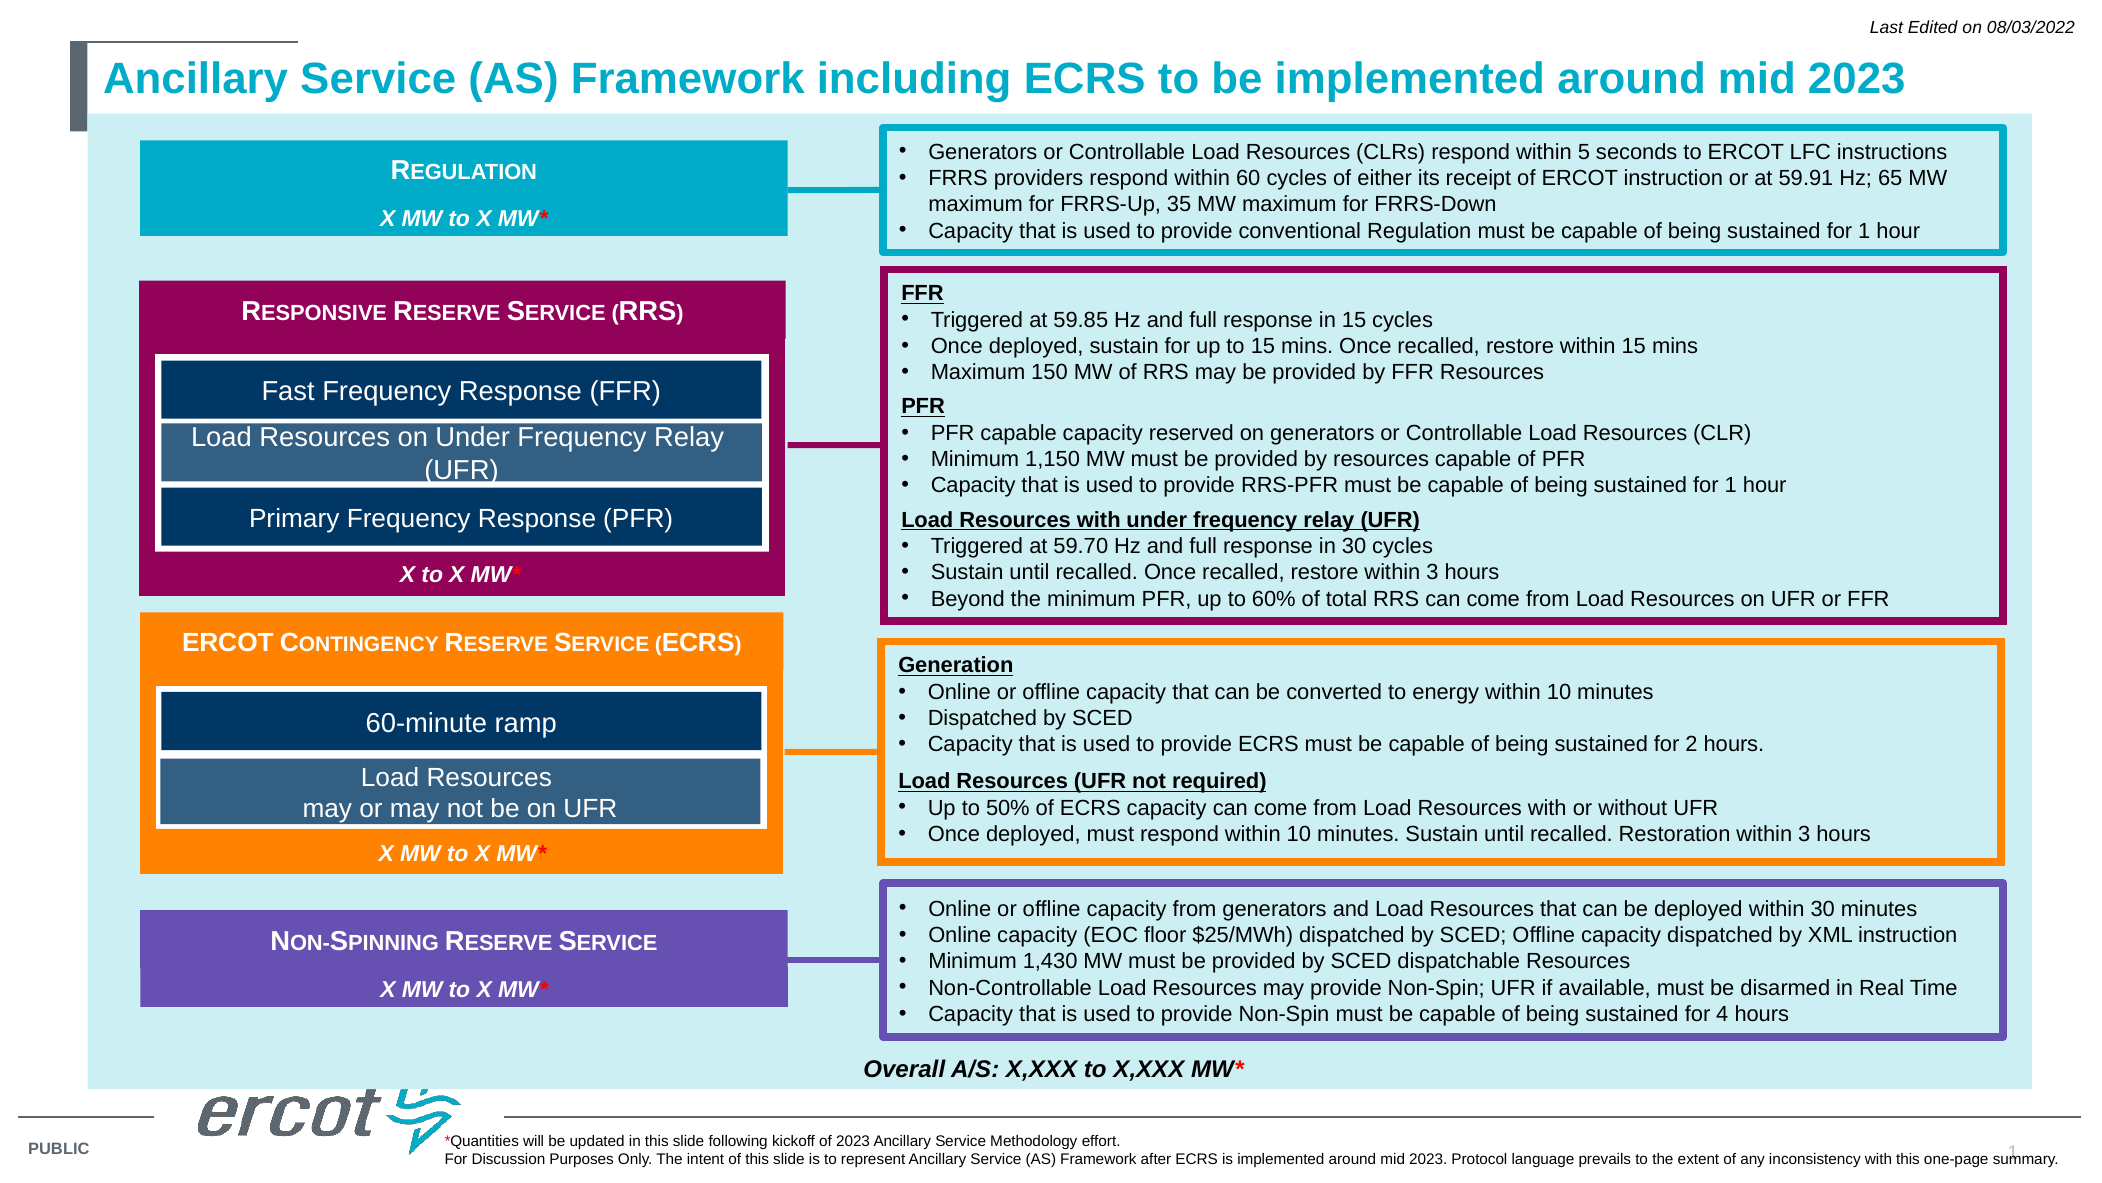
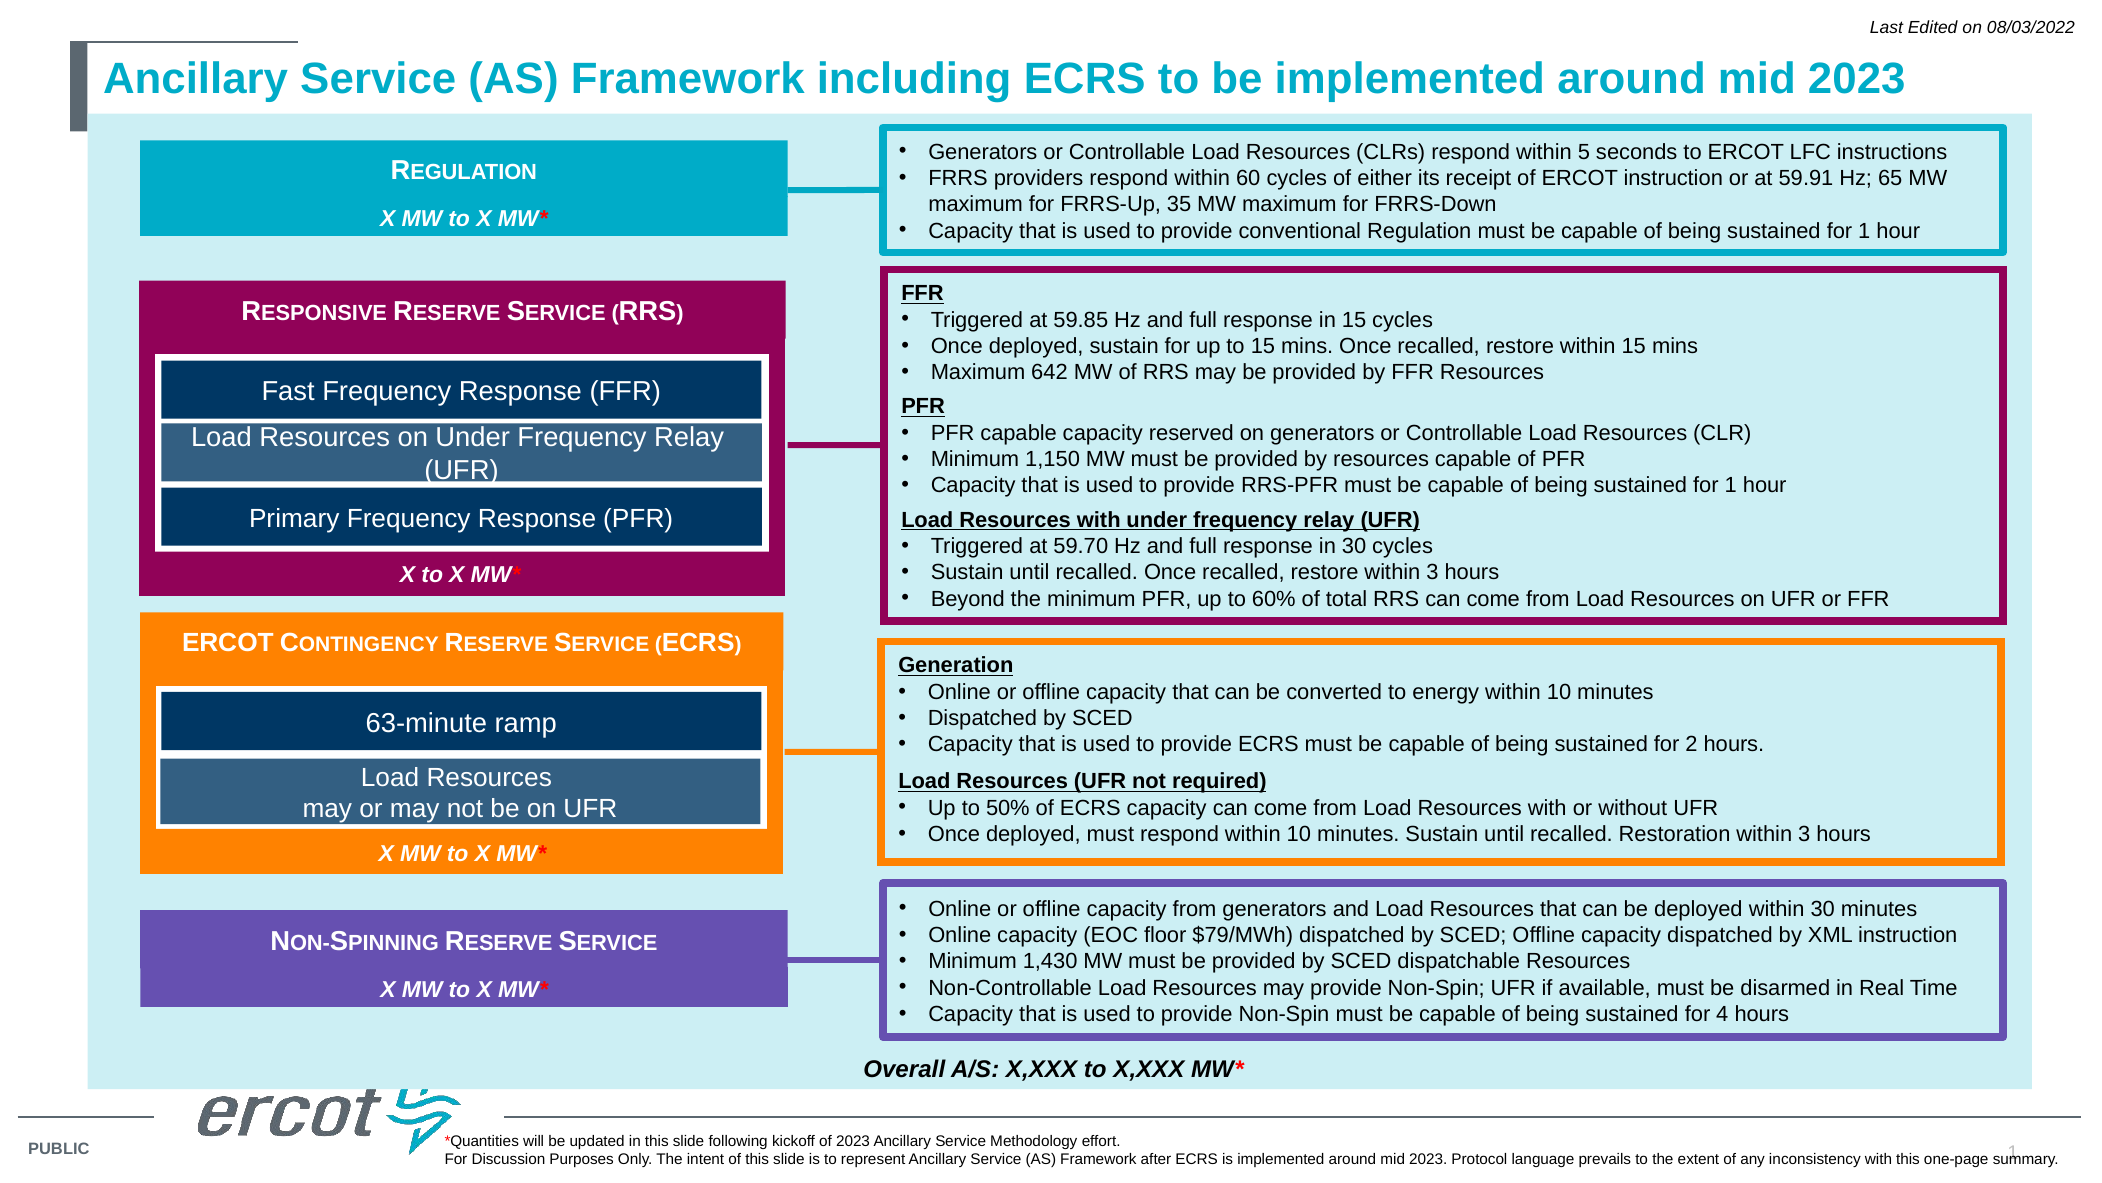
150: 150 -> 642
60-minute: 60-minute -> 63-minute
$25/MWh: $25/MWh -> $79/MWh
